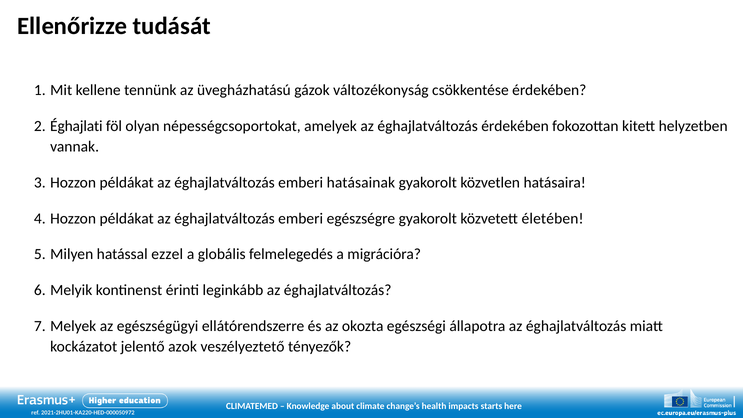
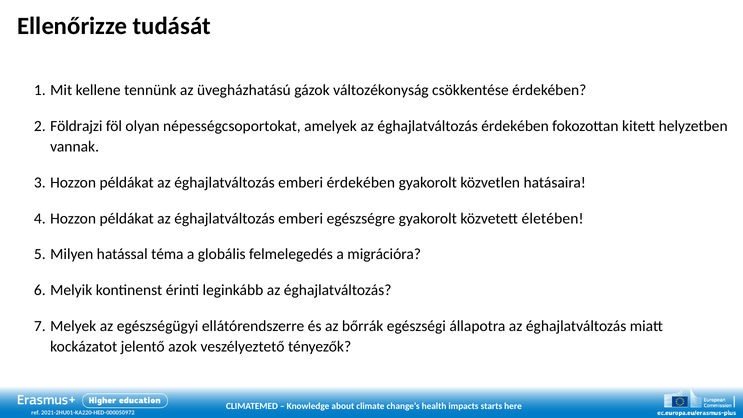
Éghajlati: Éghajlati -> Földrajzi
emberi hatásainak: hatásainak -> érdekében
ezzel: ezzel -> téma
okozta: okozta -> bőrrák
